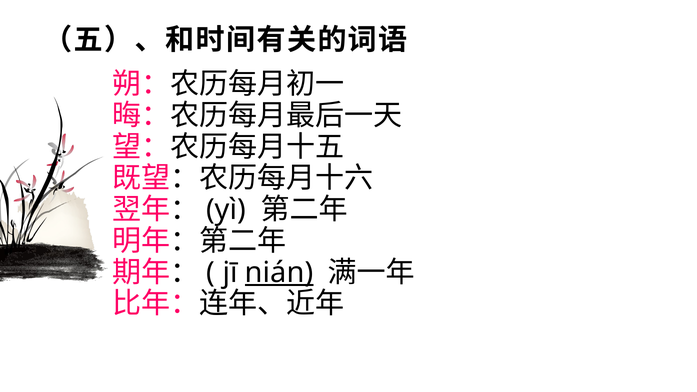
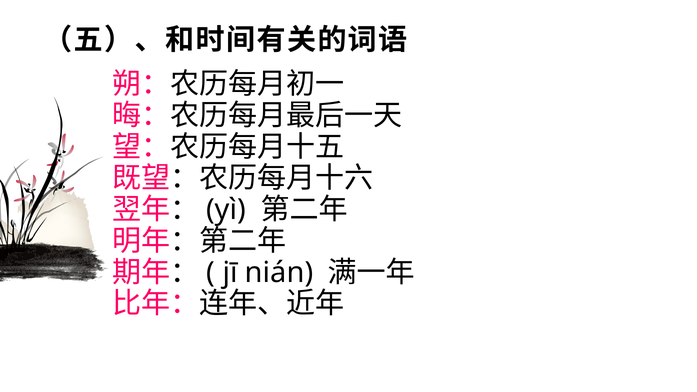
nián underline: present -> none
